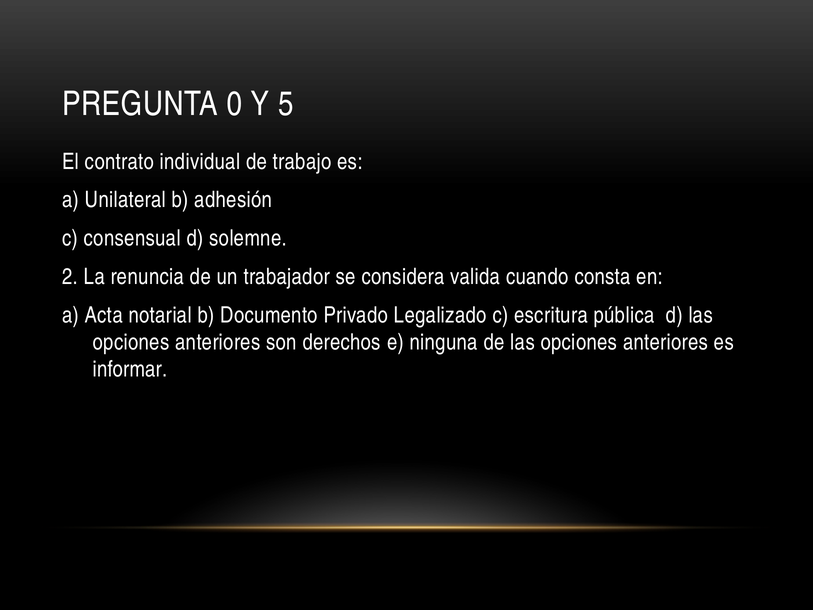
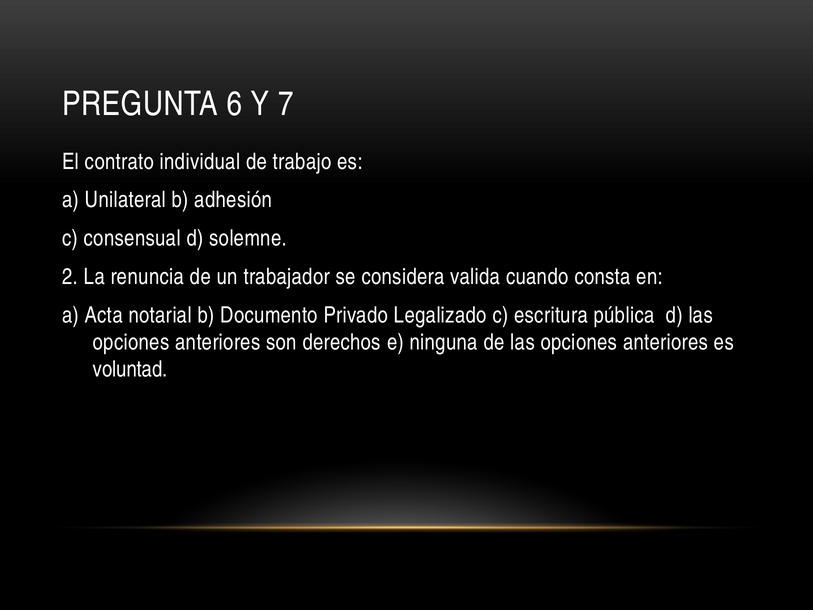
0: 0 -> 6
5: 5 -> 7
informar: informar -> voluntad
